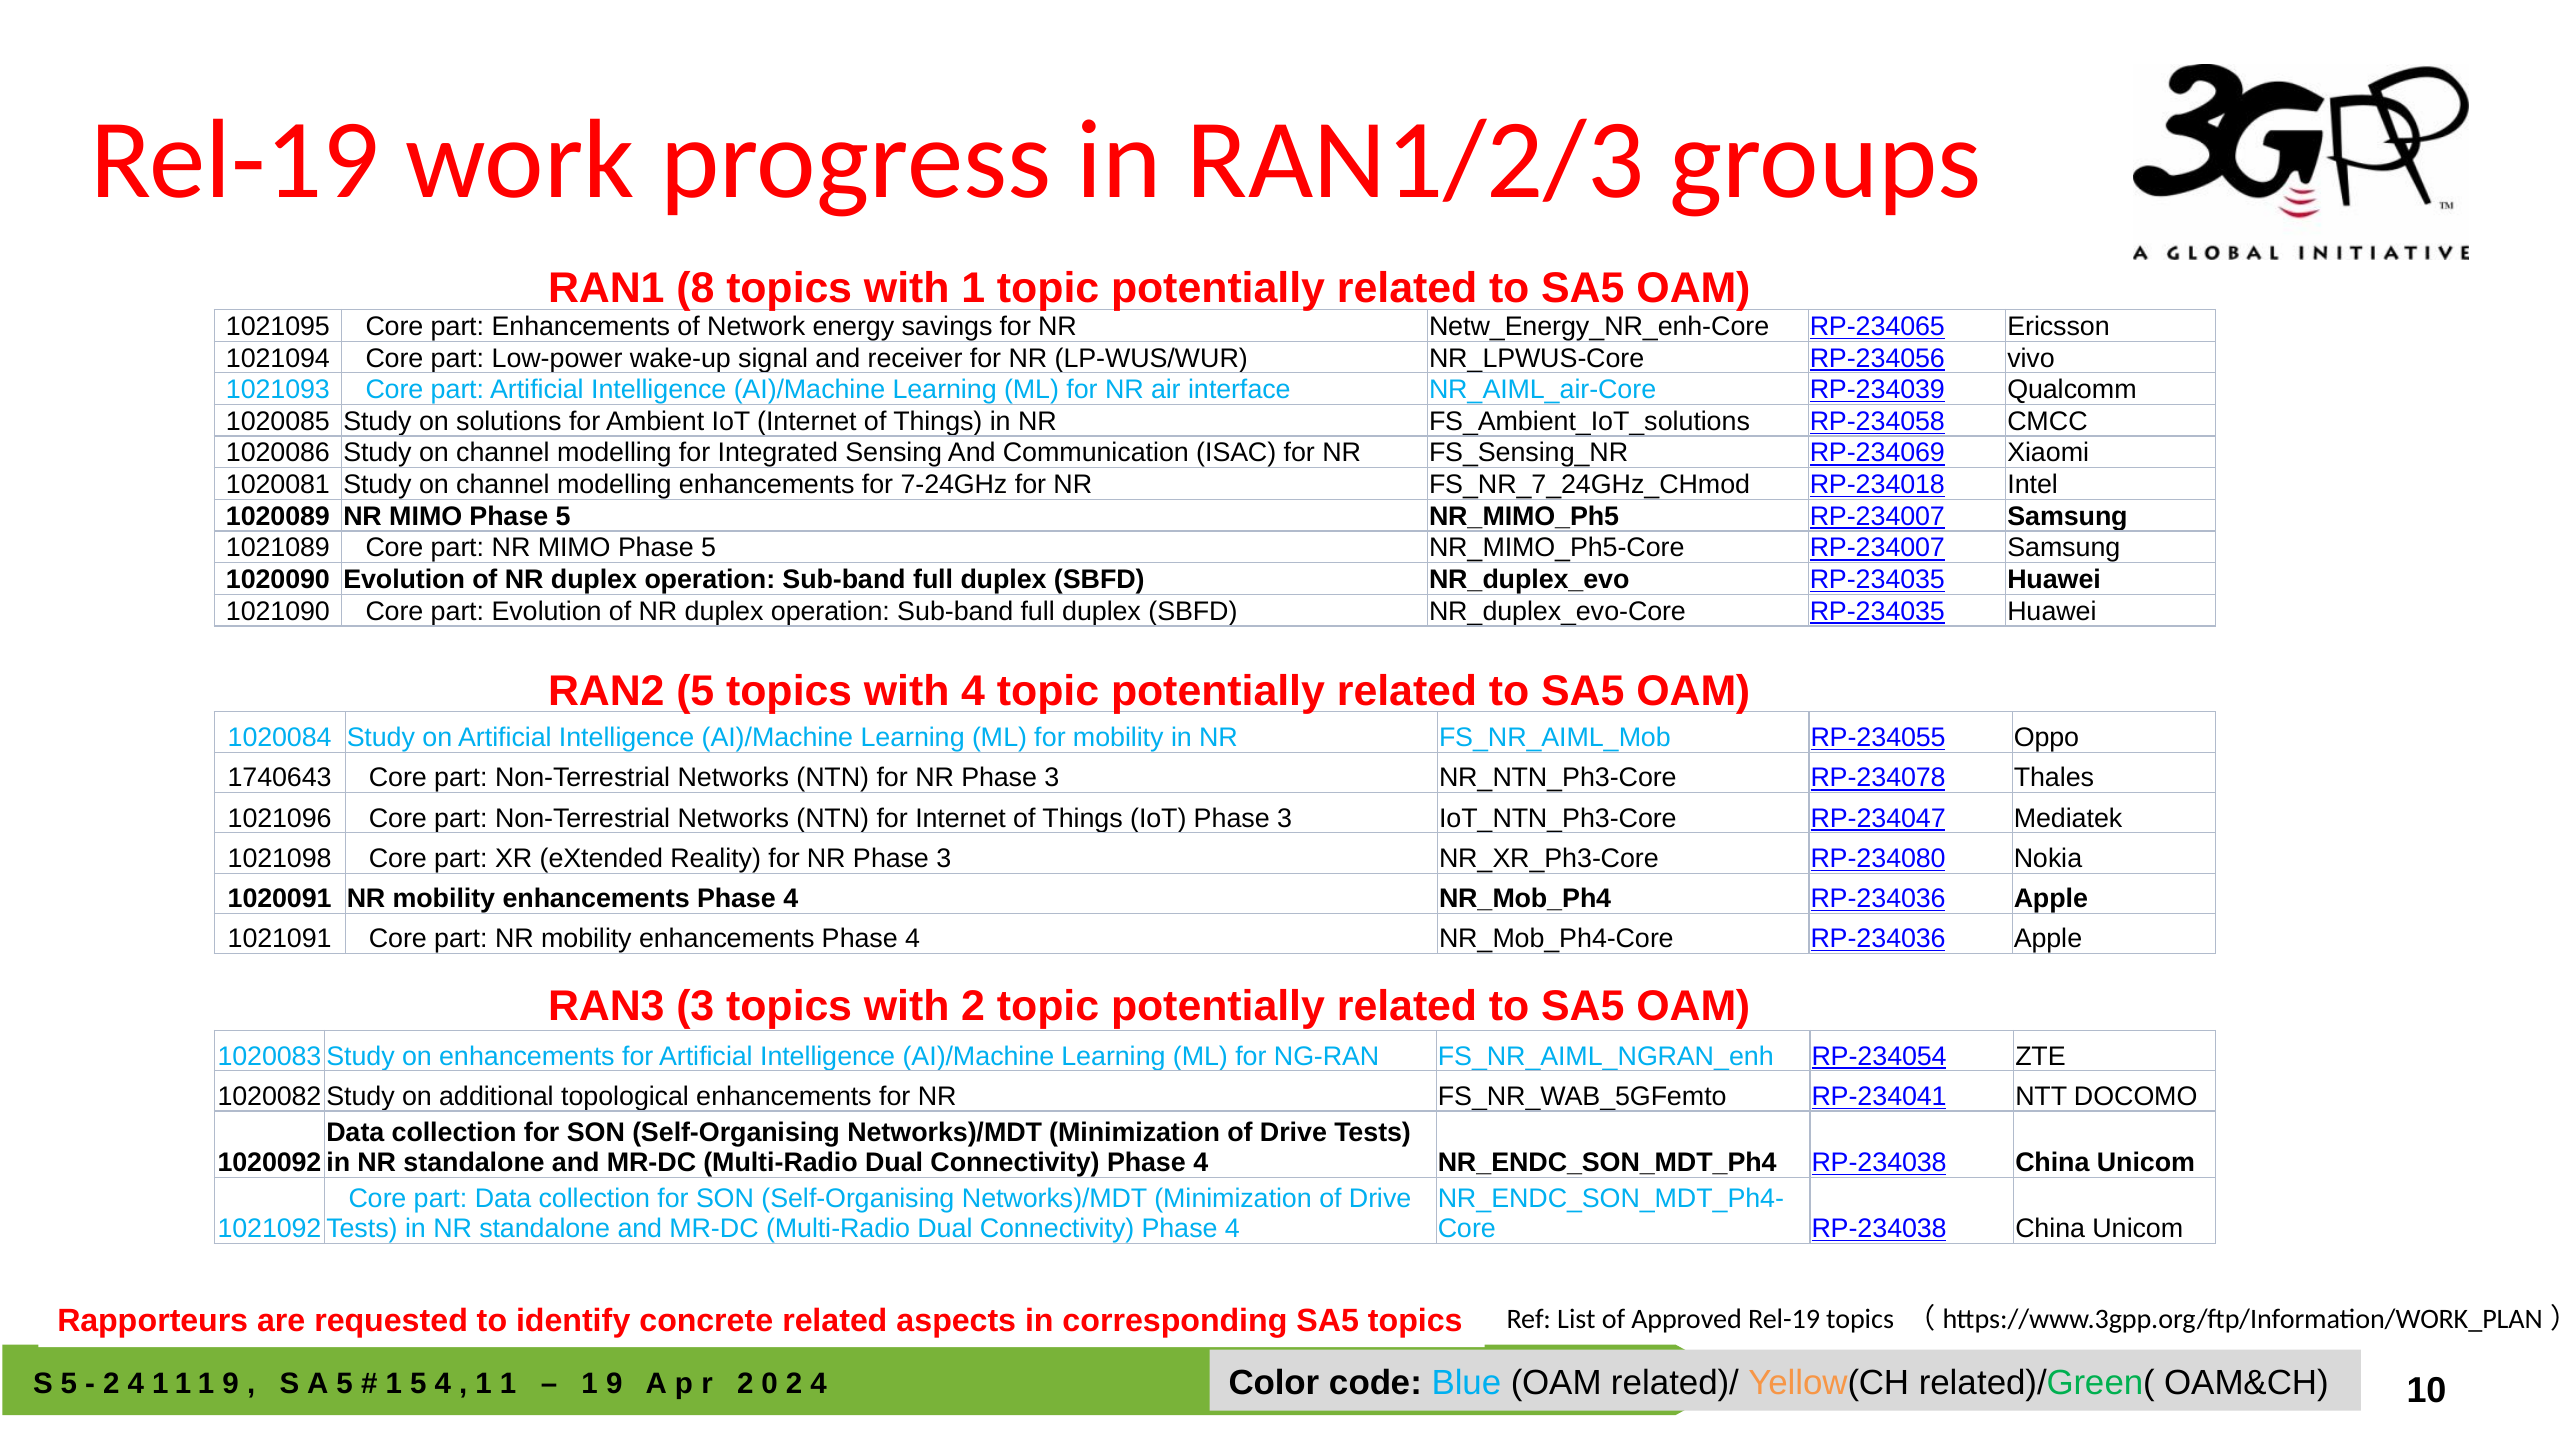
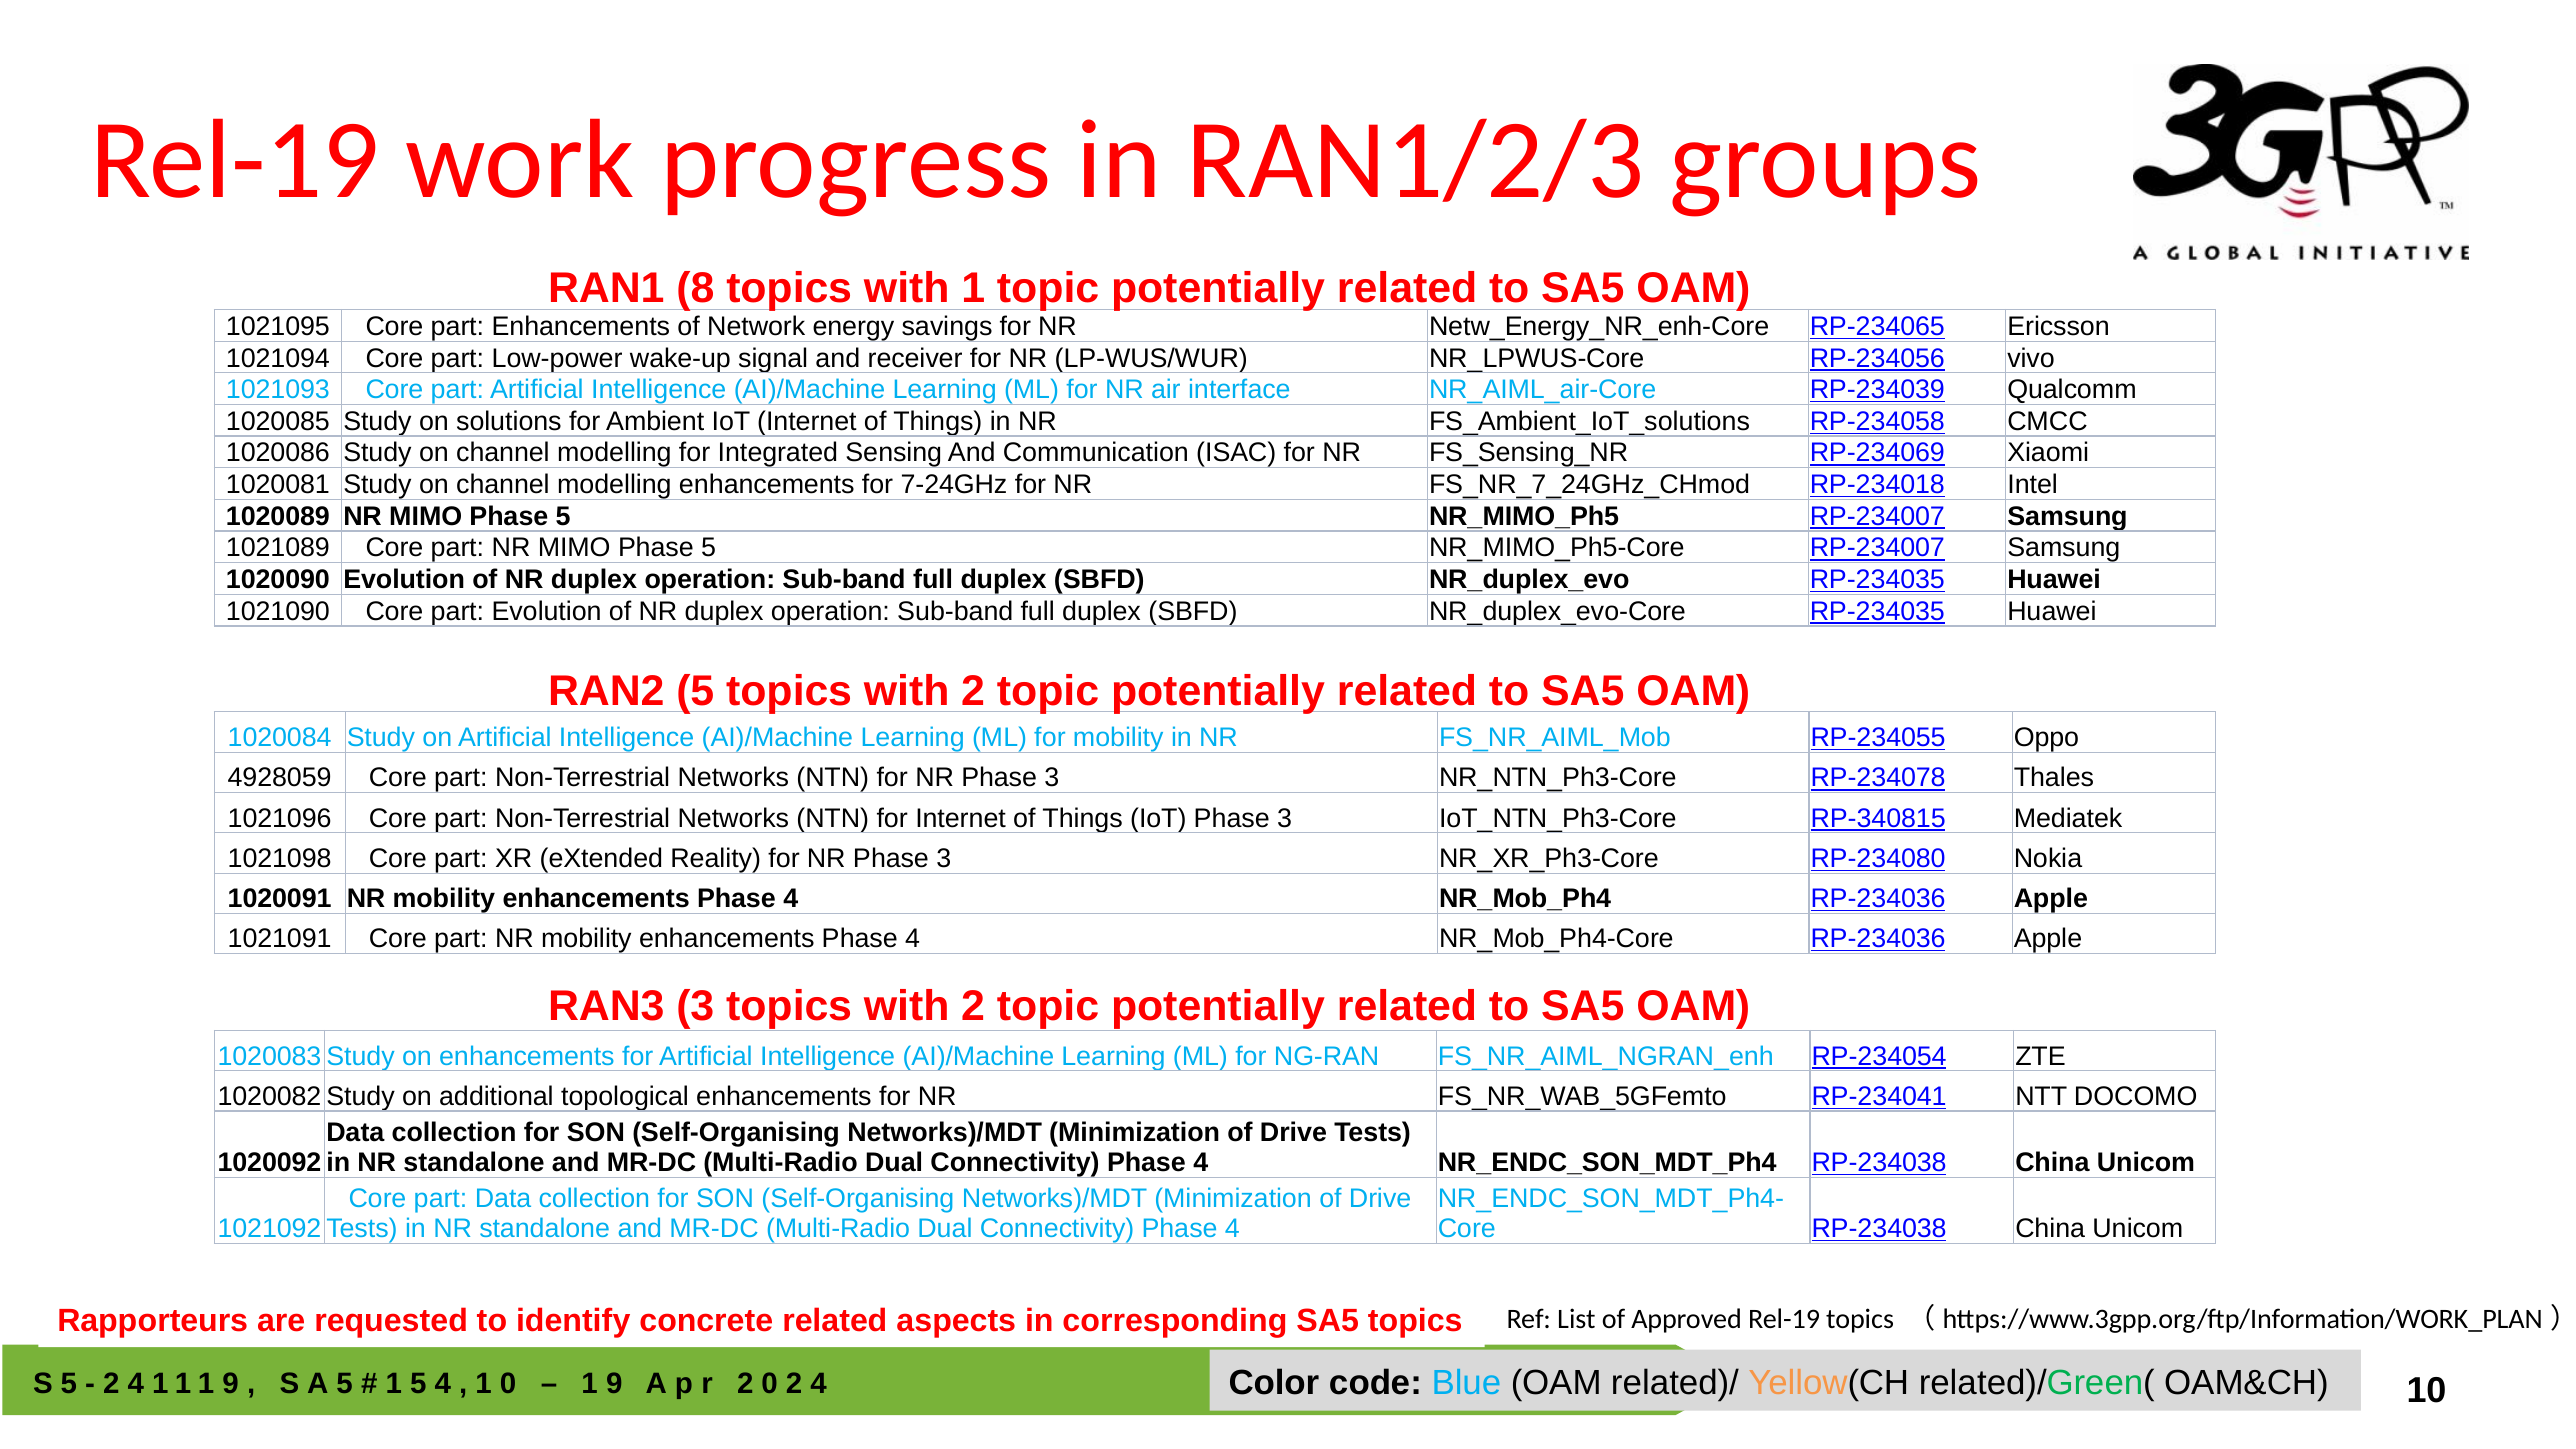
5 topics with 4: 4 -> 2
1740643: 1740643 -> 4928059
RP-234047: RP-234047 -> RP-340815
1 1: 1 -> 0
